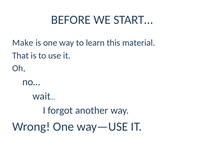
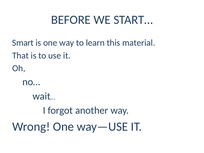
Make: Make -> Smart
